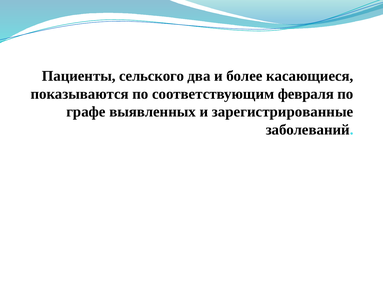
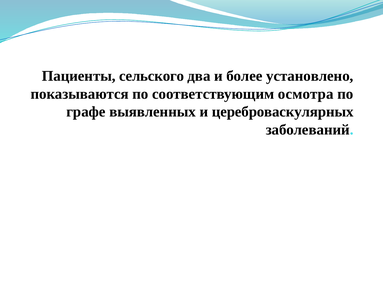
касающиеся: касающиеся -> установлено
февраля: февраля -> осмотра
зарегистрированные: зарегистрированные -> цереброваскулярных
